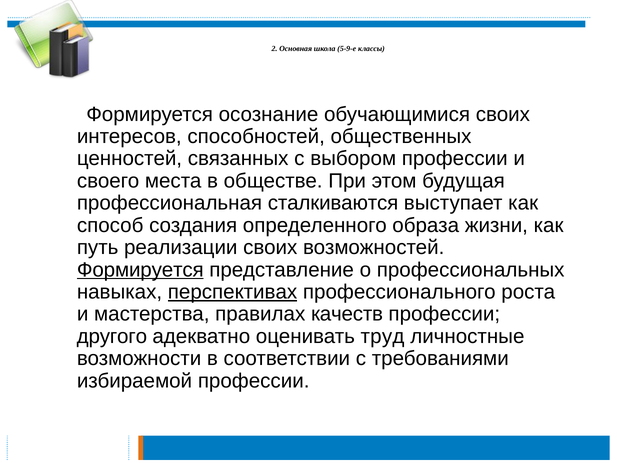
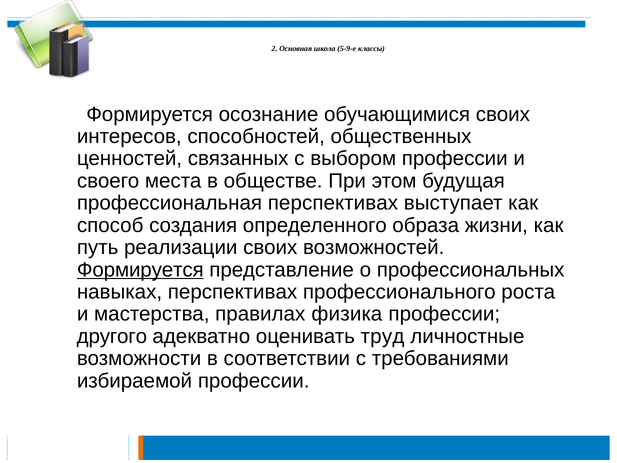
профессиональная сталкиваются: сталкиваются -> перспективах
перспективах at (233, 292) underline: present -> none
качеств: качеств -> физика
